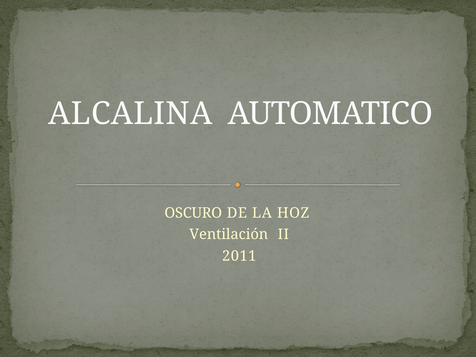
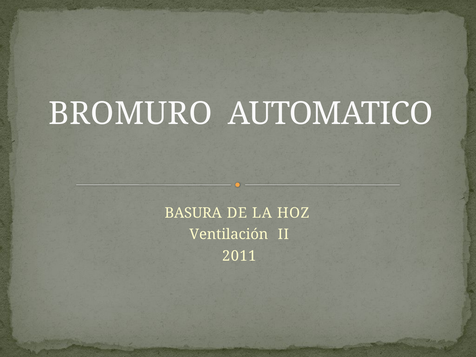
ALCALINA: ALCALINA -> BROMURO
OSCURO: OSCURO -> BASURA
